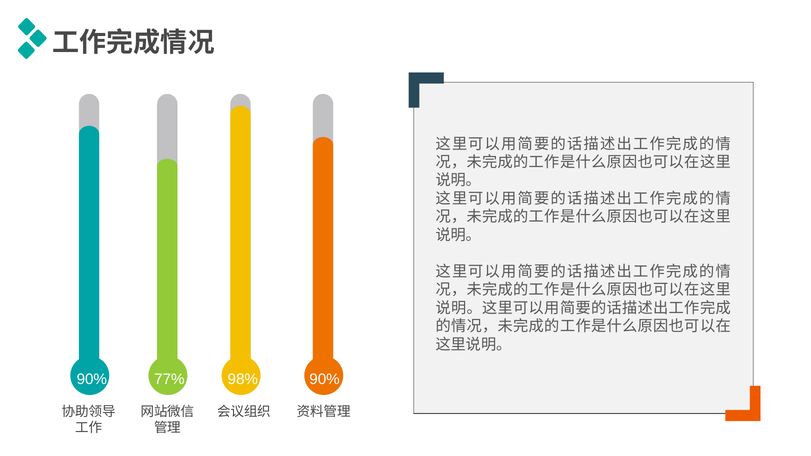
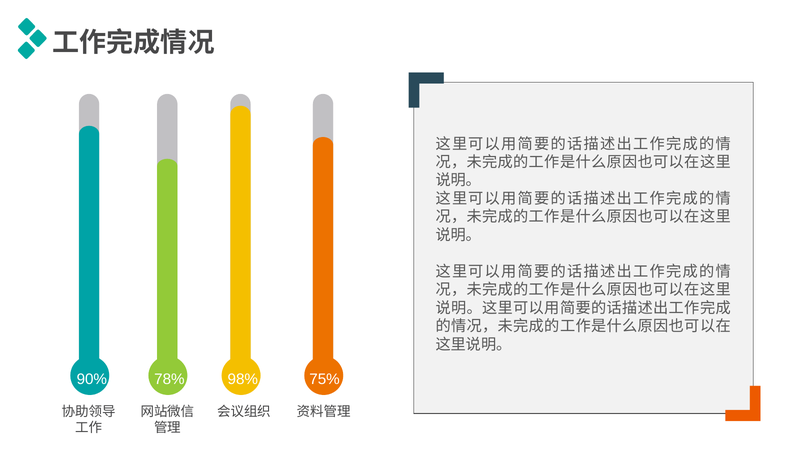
77%: 77% -> 78%
98% 90%: 90% -> 75%
